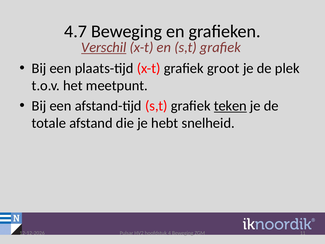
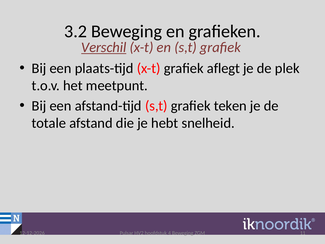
4.7: 4.7 -> 3.2
groot: groot -> aflegt
teken underline: present -> none
